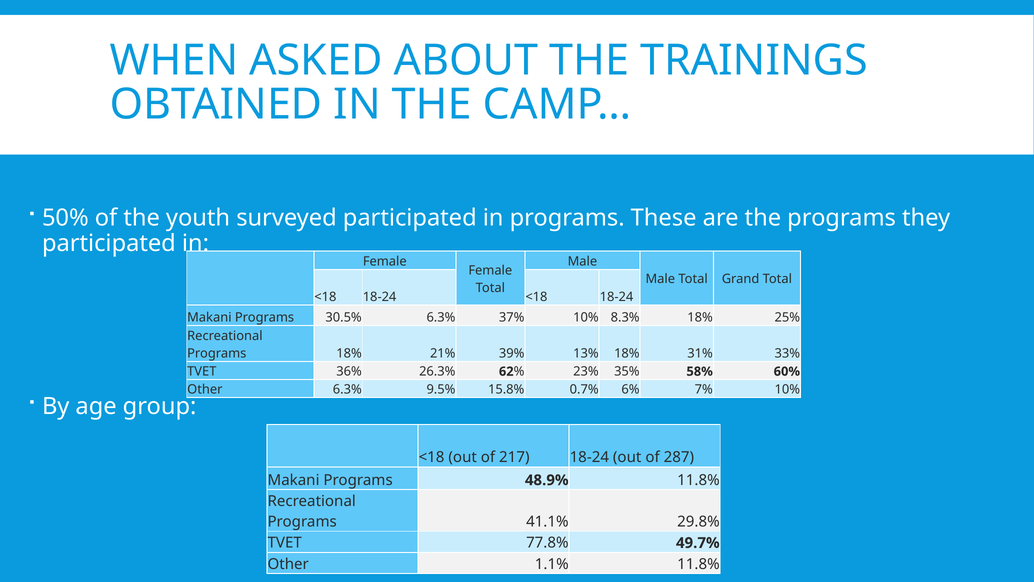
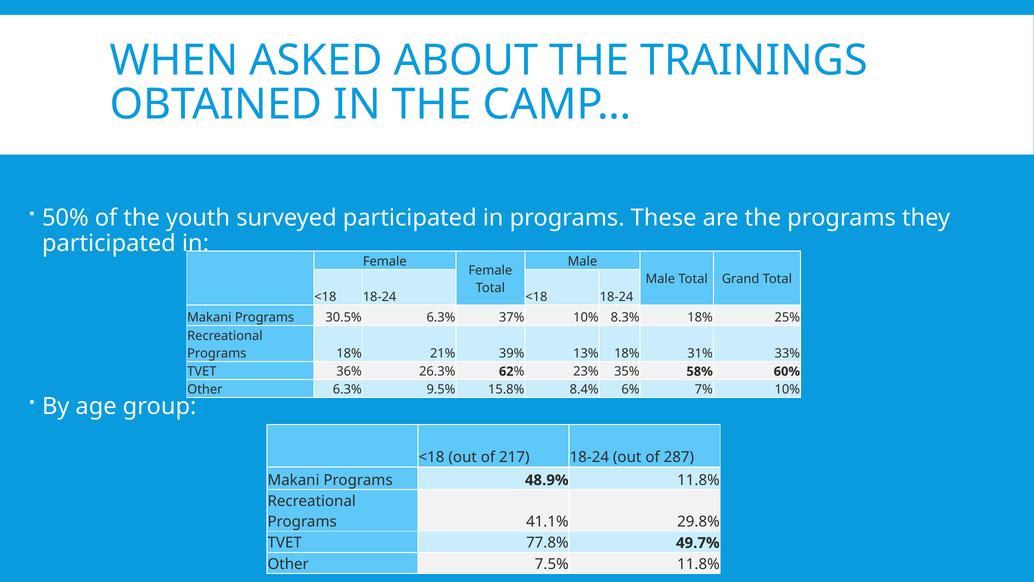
0.7%: 0.7% -> 8.4%
1.1%: 1.1% -> 7.5%
